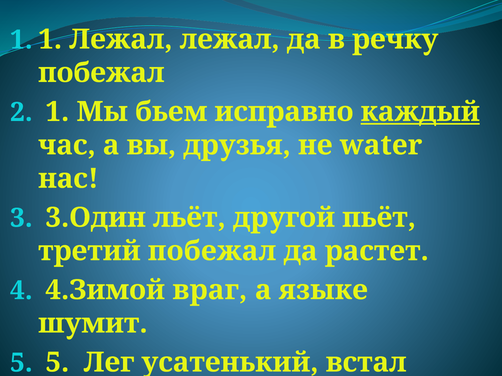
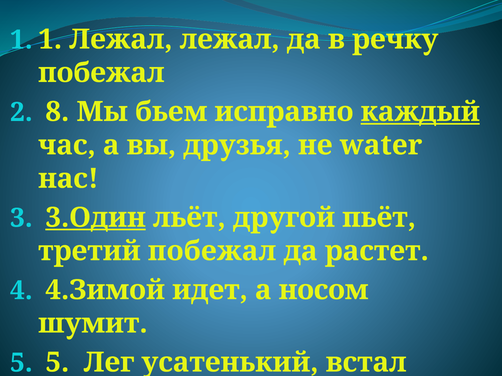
1: 1 -> 8
3.Один underline: none -> present
враг: враг -> идет
языке: языке -> носом
